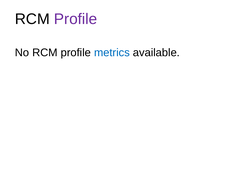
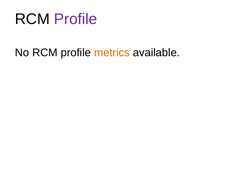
metrics colour: blue -> orange
